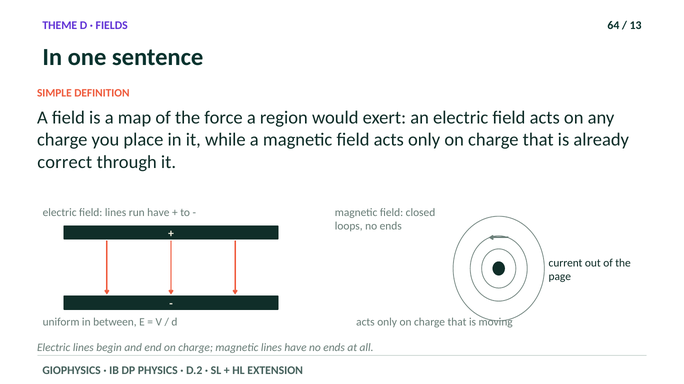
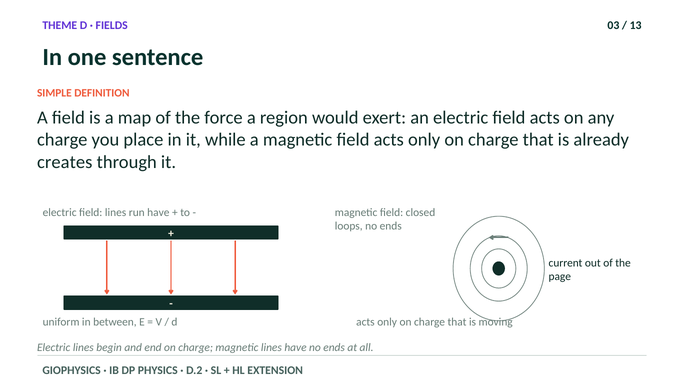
64: 64 -> 03
correct: correct -> creates
